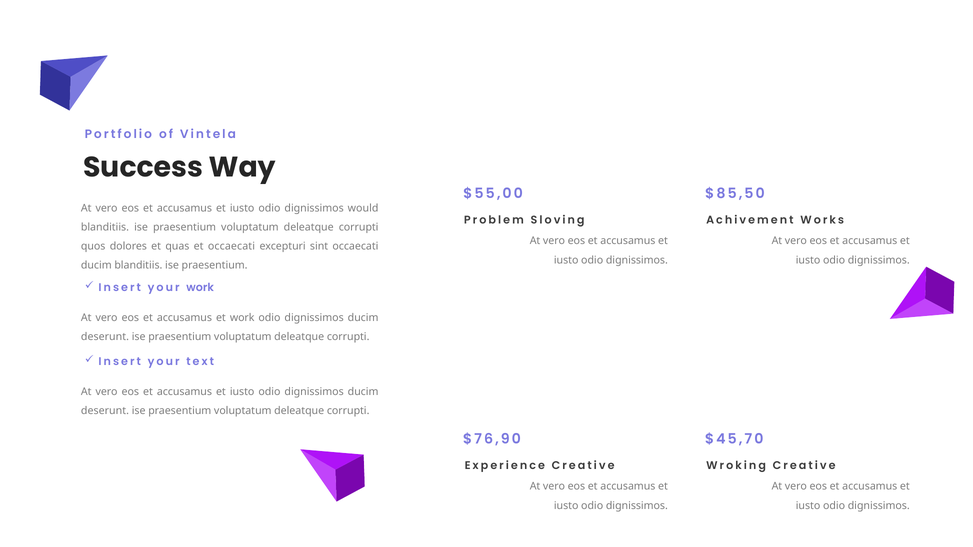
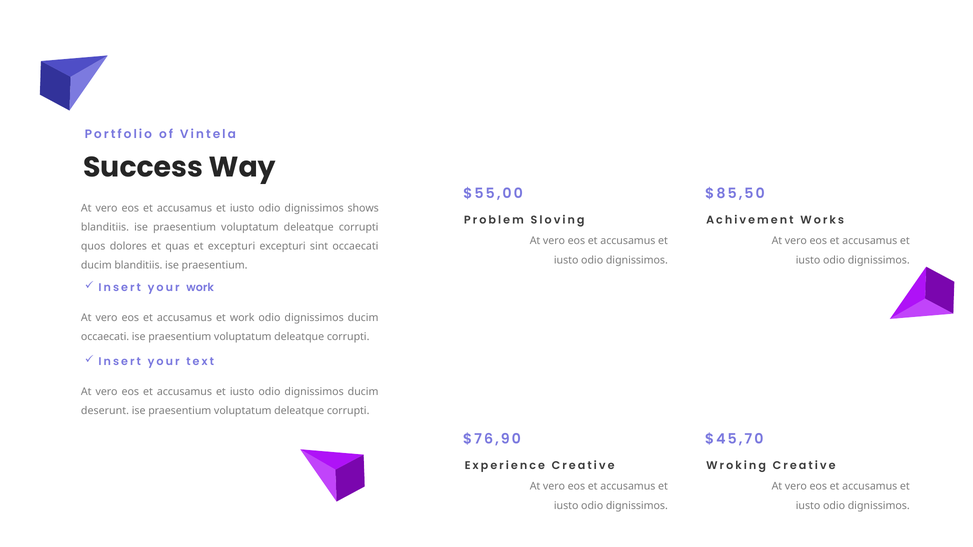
would: would -> shows
et occaecati: occaecati -> excepturi
deserunt at (105, 337): deserunt -> occaecati
